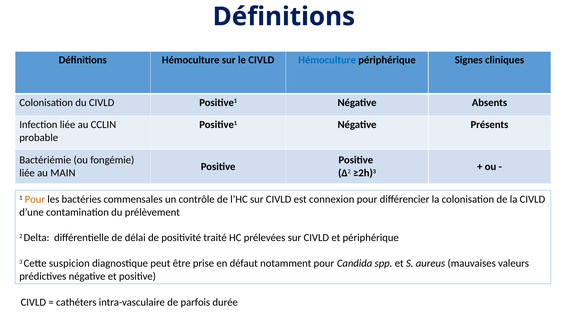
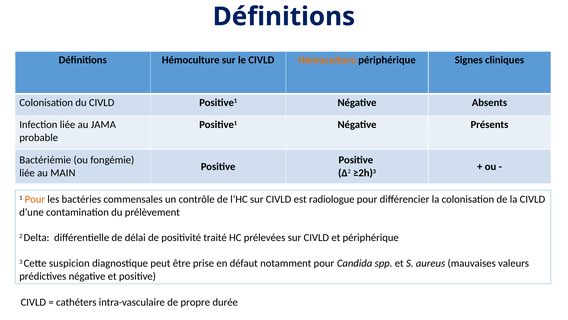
Hémoculture at (327, 60) colour: blue -> orange
CCLIN: CCLIN -> JAMA
connexion: connexion -> radiologue
parfois: parfois -> propre
